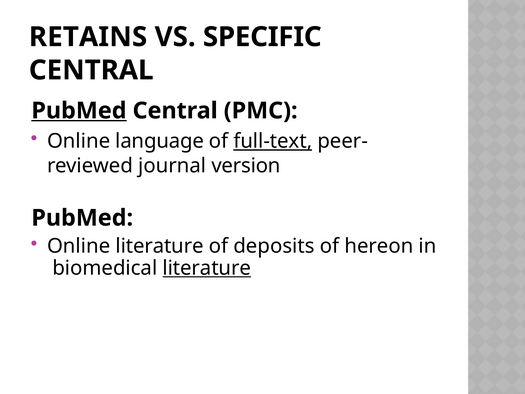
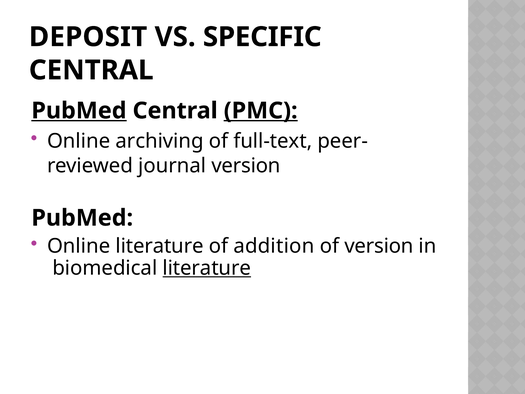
RETAINS: RETAINS -> DEPOSIT
PMC underline: none -> present
language: language -> archiving
full-text underline: present -> none
deposits: deposits -> addition
of hereon: hereon -> version
